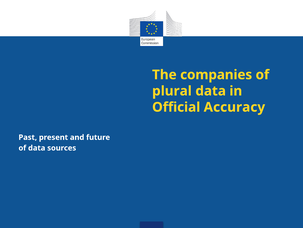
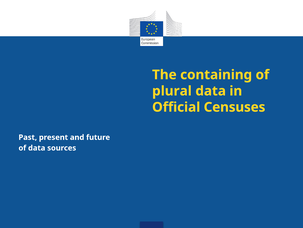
companies: companies -> containing
Accuracy: Accuracy -> Censuses
